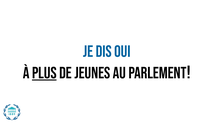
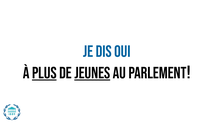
jeunes underline: none -> present
